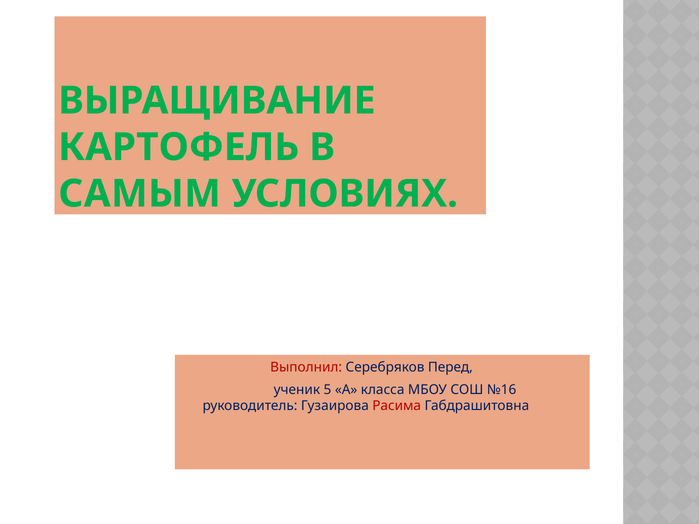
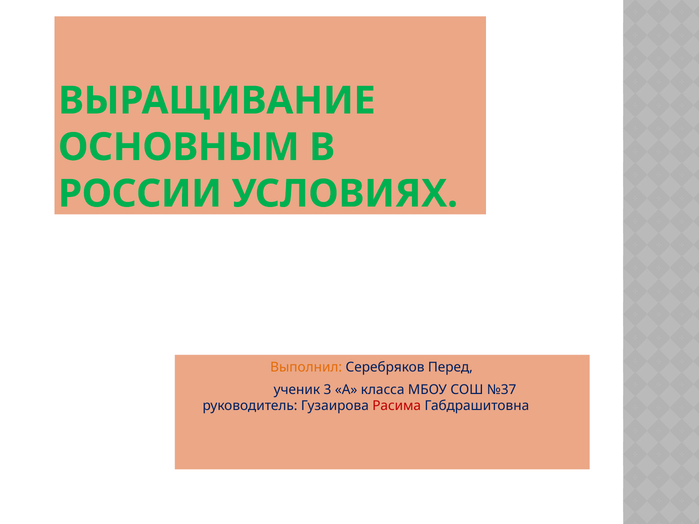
КАРТОФЕЛЬ: КАРТОФЕЛЬ -> ОСНОВНЫМ
САМЫМ: САМЫМ -> РОССИИ
Выполнил colour: red -> orange
5: 5 -> 3
№16: №16 -> №37
